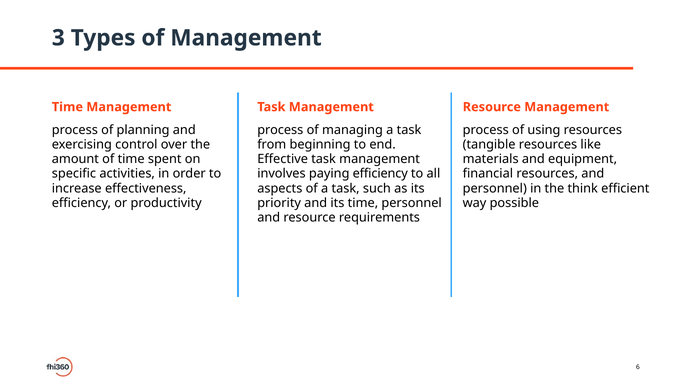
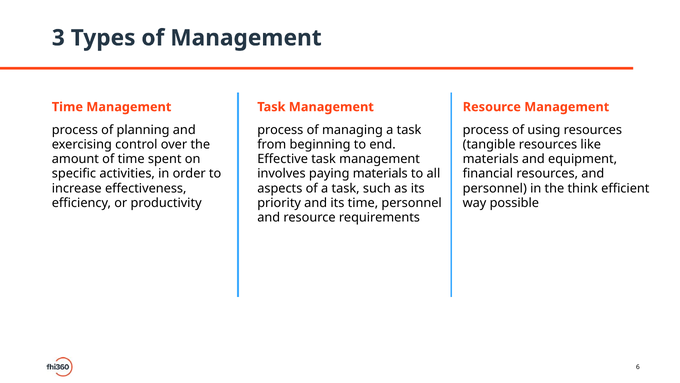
paying efficiency: efficiency -> materials
